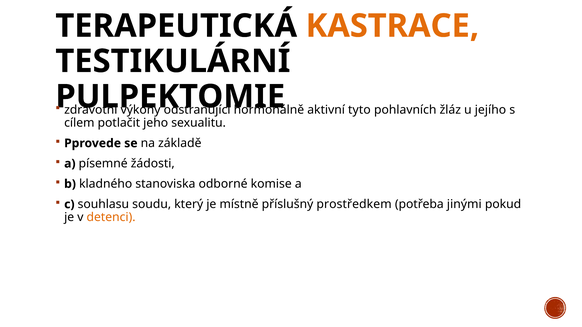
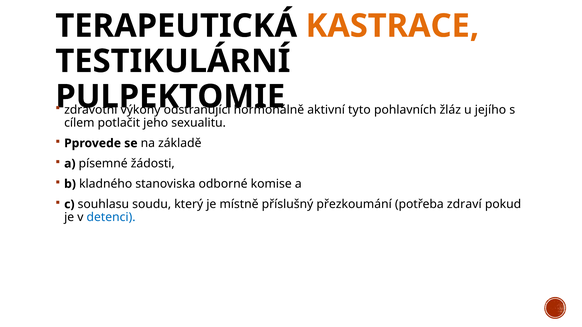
prostředkem: prostředkem -> přezkoumání
jinými: jinými -> zdraví
detenci colour: orange -> blue
